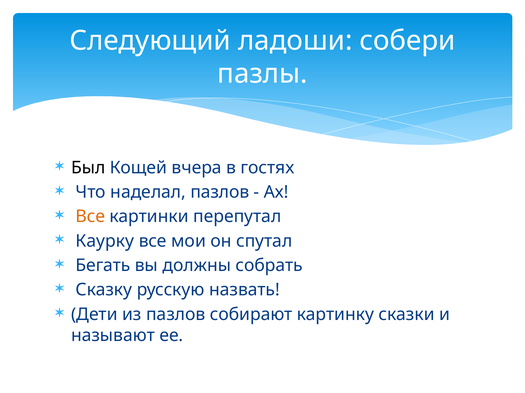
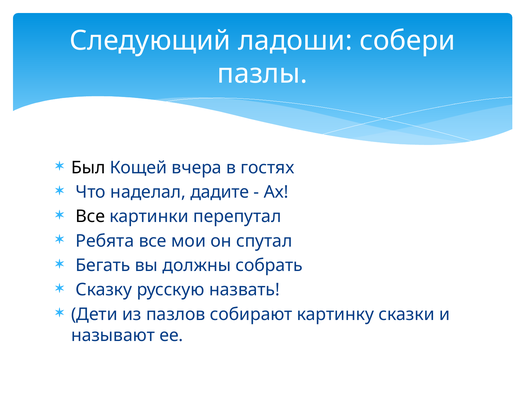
наделал пазлов: пазлов -> дадите
Все at (90, 217) colour: orange -> black
Каурку: Каурку -> Ребята
